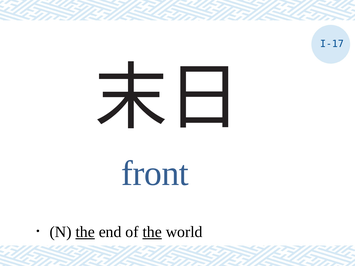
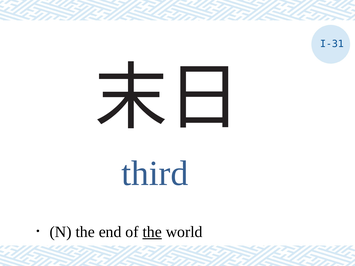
I-17: I-17 -> I-31
front: front -> third
the at (85, 232) underline: present -> none
